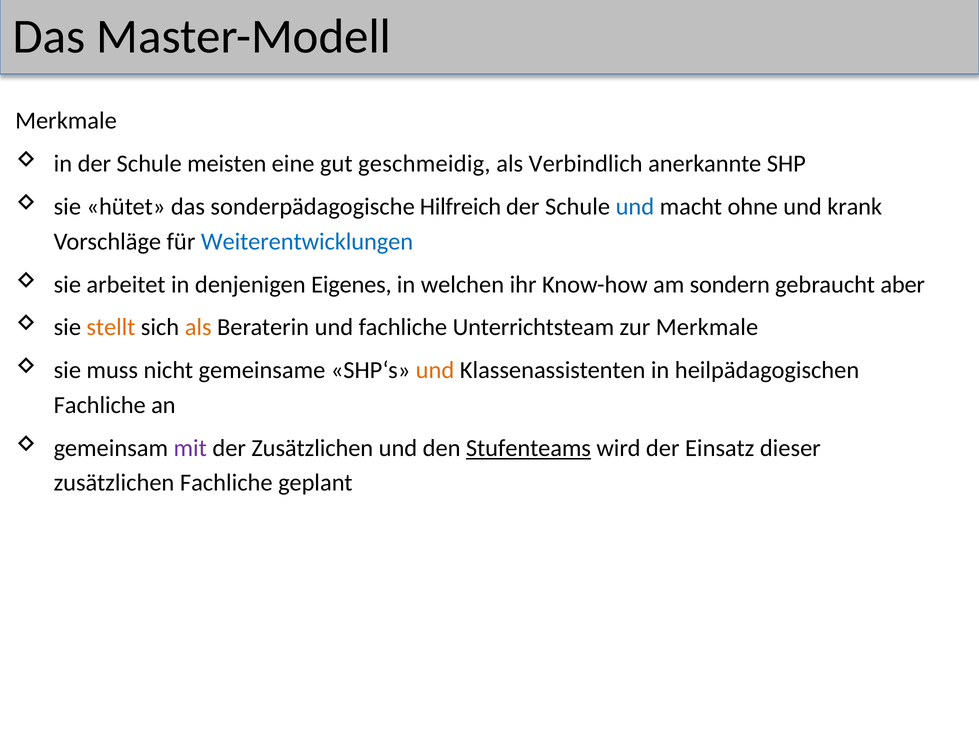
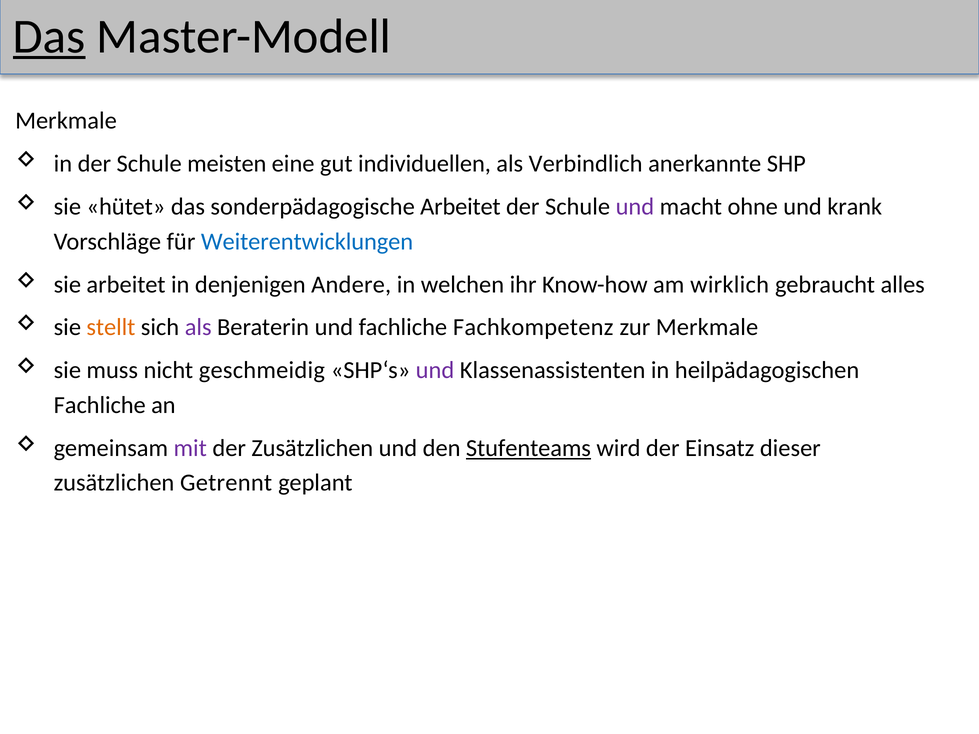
Das at (49, 37) underline: none -> present
geschmeidig: geschmeidig -> individuellen
sonderpädagogische Hilfreich: Hilfreich -> Arbeitet
und at (635, 207) colour: blue -> purple
Eigenes: Eigenes -> Andere
sondern: sondern -> wirklich
aber: aber -> alles
als at (198, 328) colour: orange -> purple
Unterrichtsteam: Unterrichtsteam -> Fachkompetenz
gemeinsame: gemeinsame -> geschmeidig
und at (435, 370) colour: orange -> purple
zusätzlichen Fachliche: Fachliche -> Getrennt
